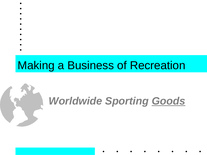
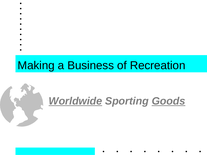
Worldwide underline: none -> present
